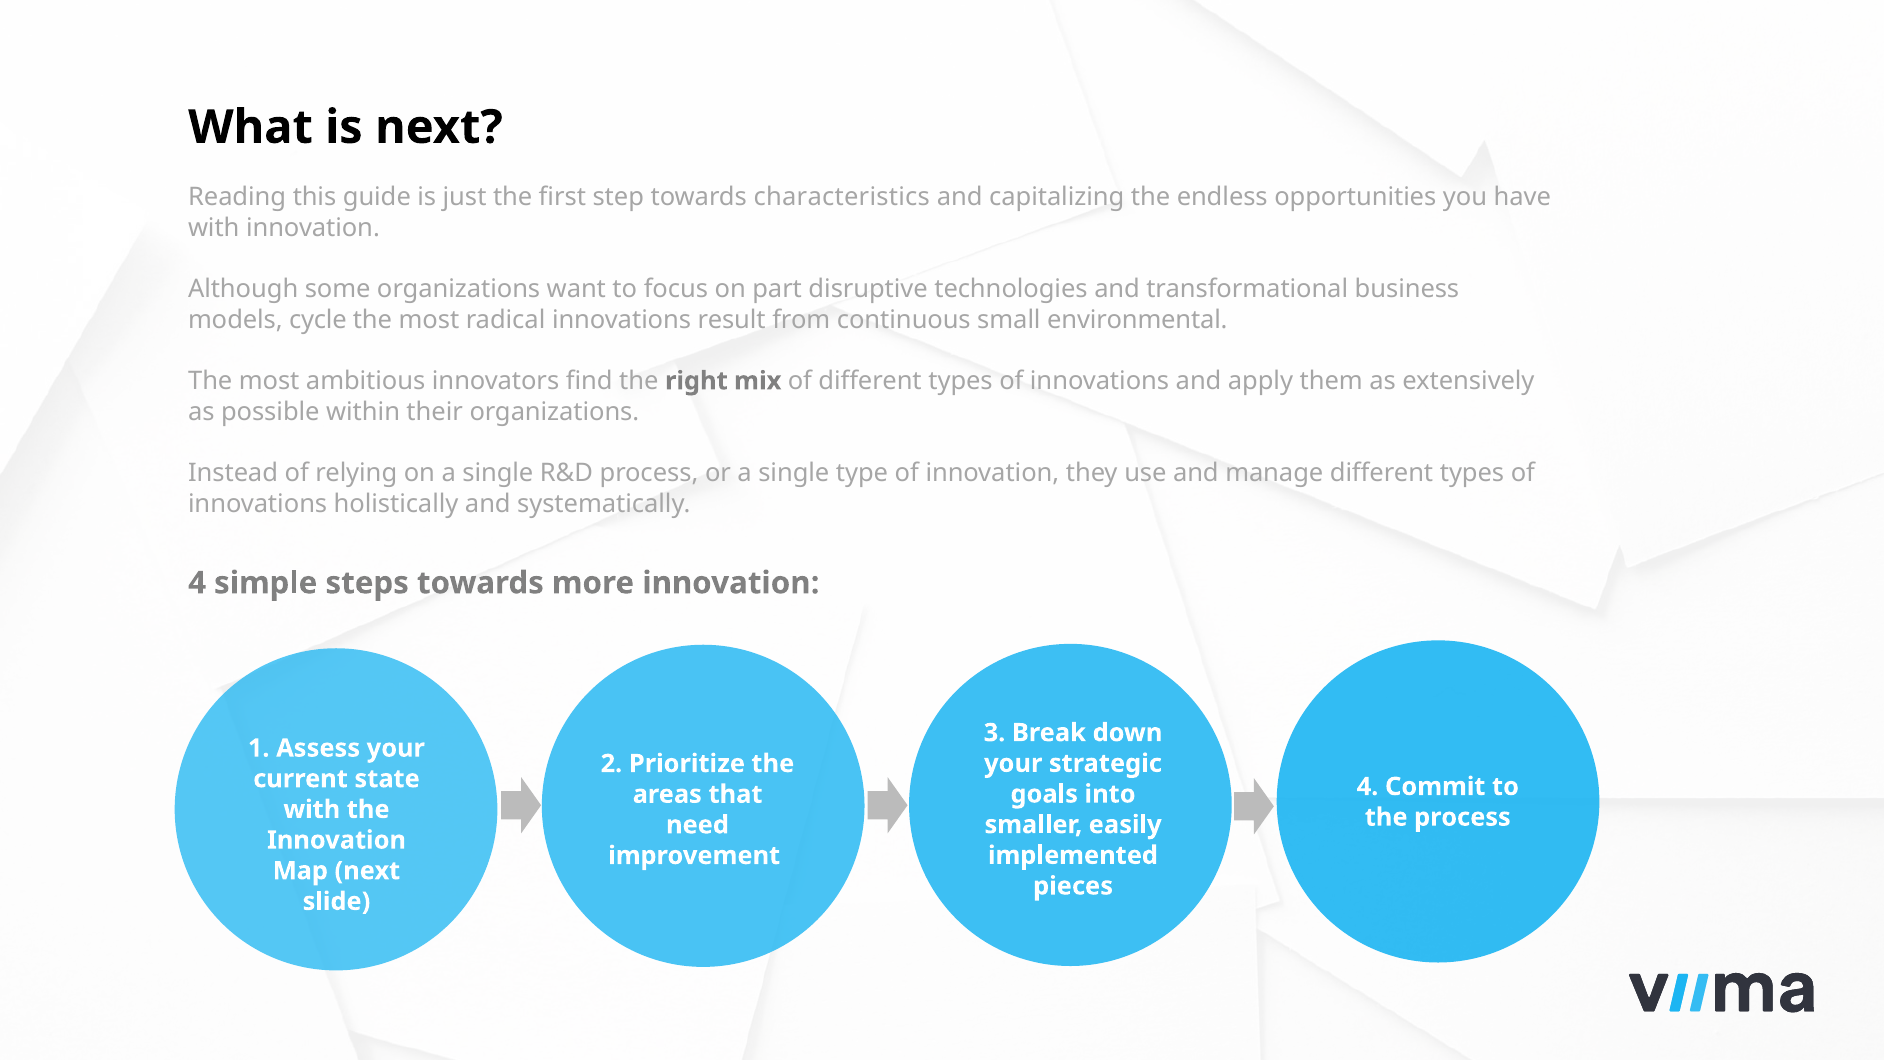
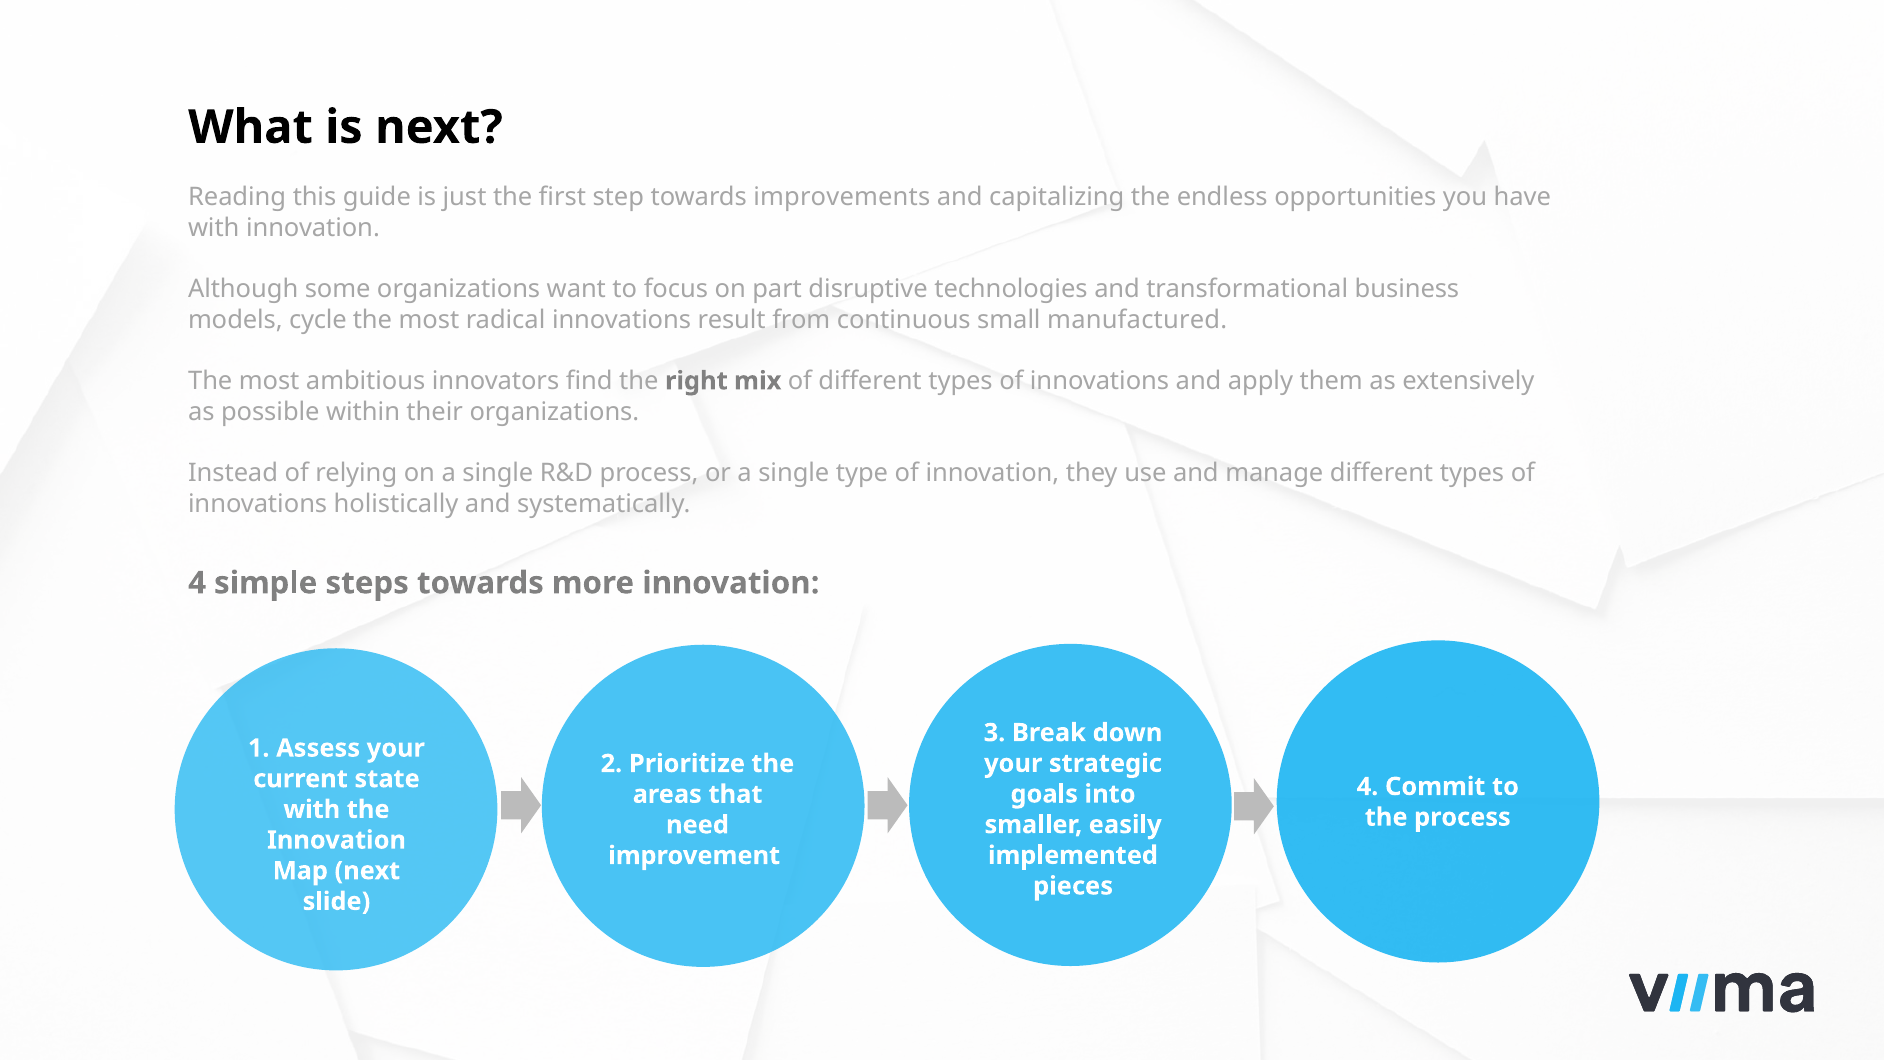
characteristics: characteristics -> improvements
environmental: environmental -> manufactured
